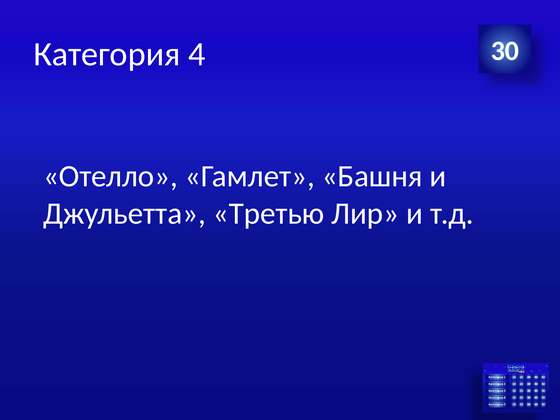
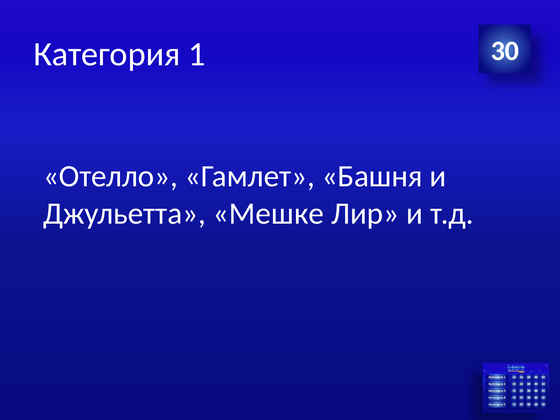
4: 4 -> 1
Третью: Третью -> Мешке
